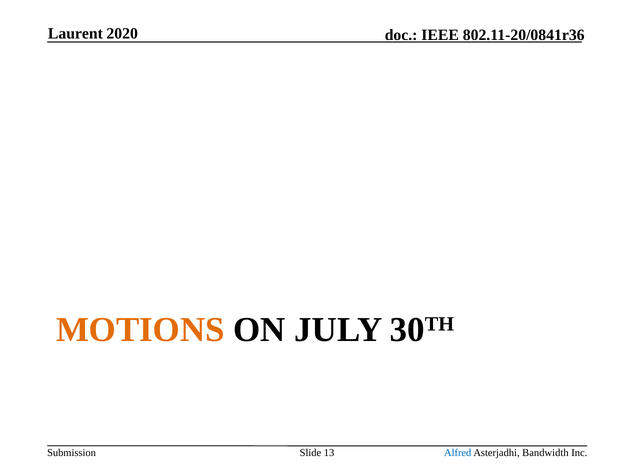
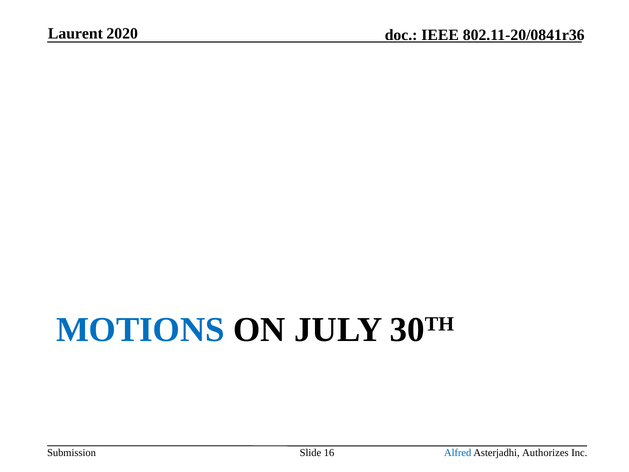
MOTIONS colour: orange -> blue
13: 13 -> 16
Bandwidth: Bandwidth -> Authorizes
